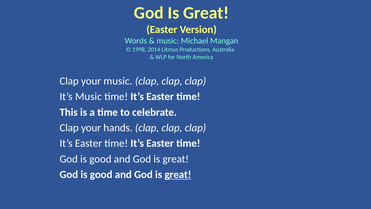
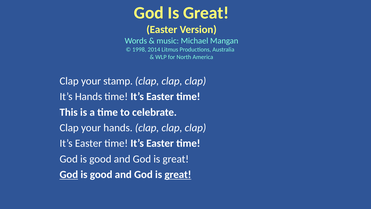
your music: music -> stamp
It’s Music: Music -> Hands
God at (69, 174) underline: none -> present
